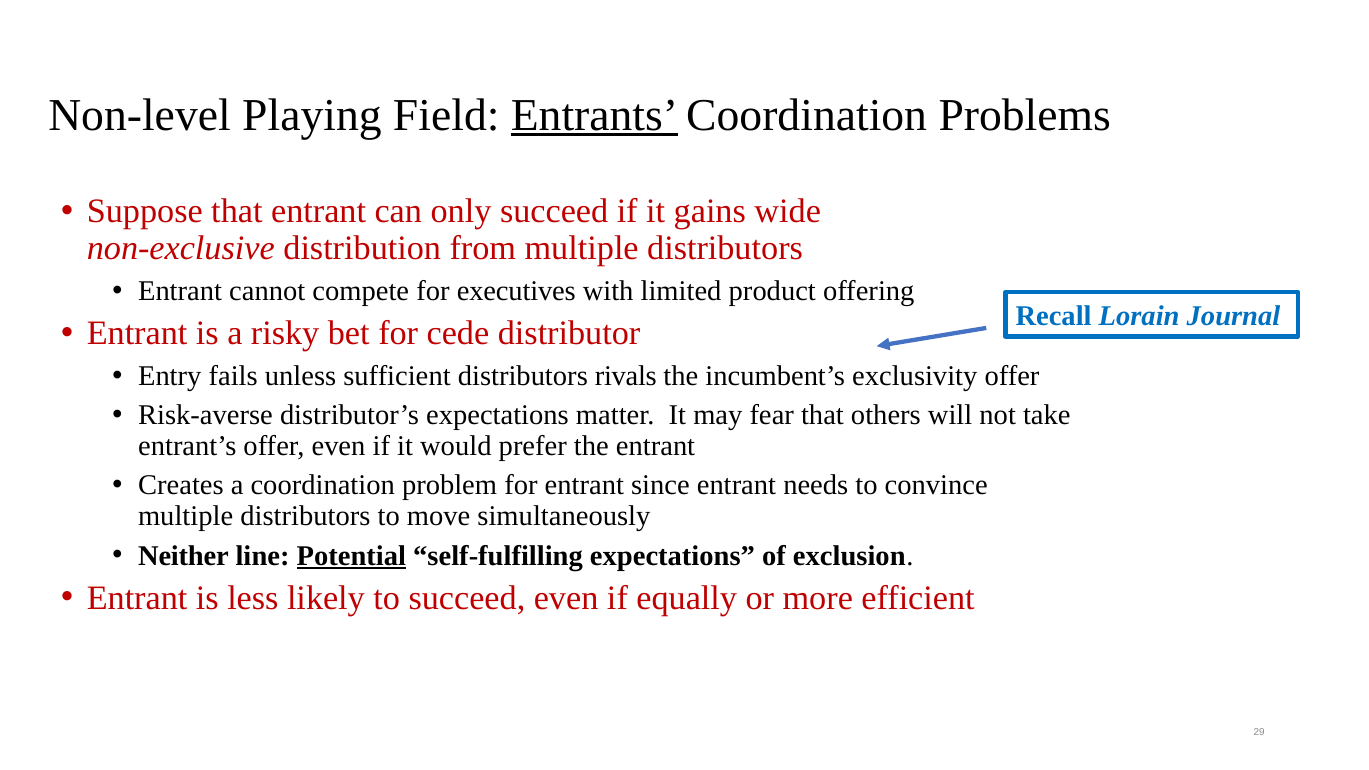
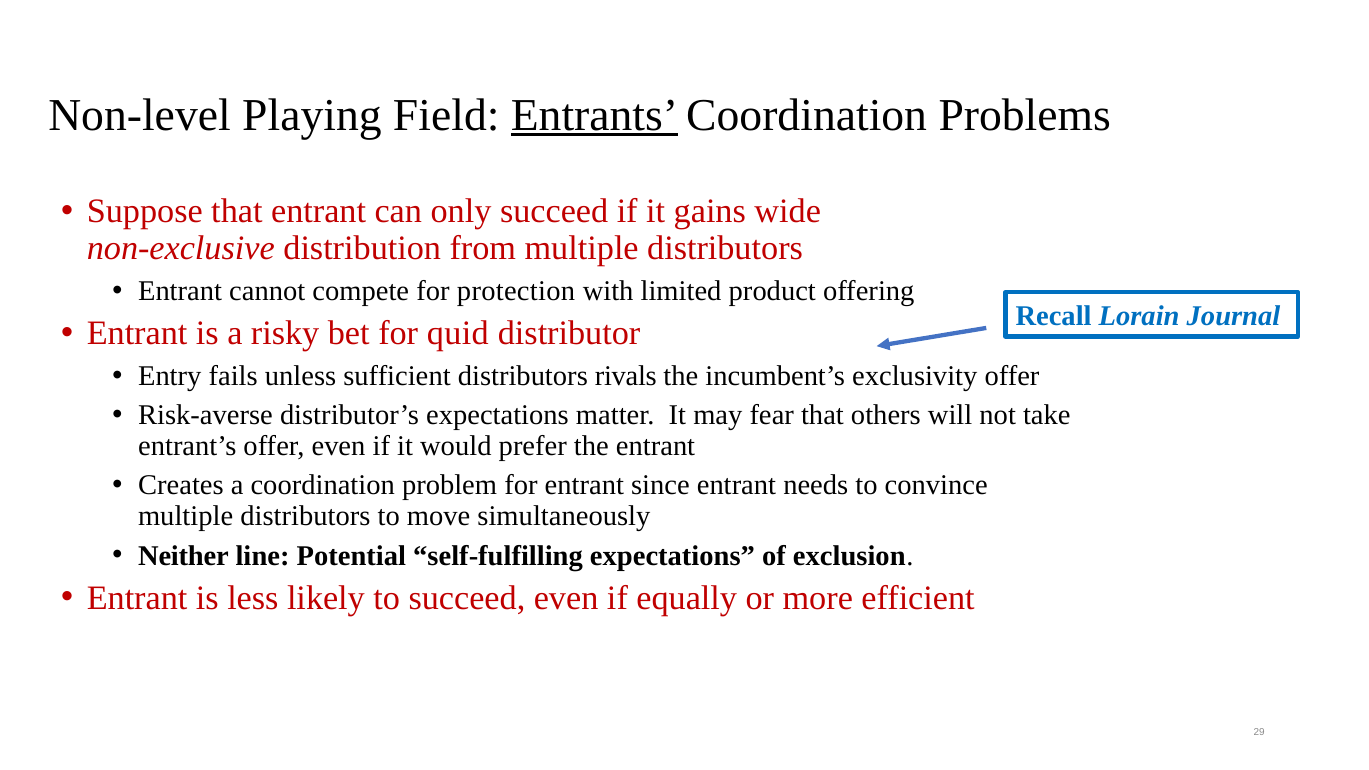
executives: executives -> protection
cede: cede -> quid
Potential underline: present -> none
